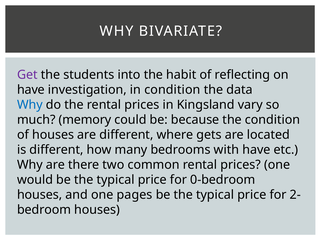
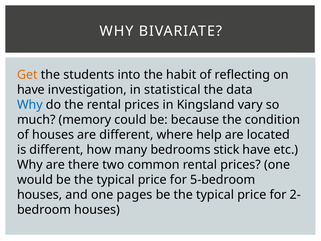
Get colour: purple -> orange
in condition: condition -> statistical
gets: gets -> help
with: with -> stick
0-bedroom: 0-bedroom -> 5-bedroom
